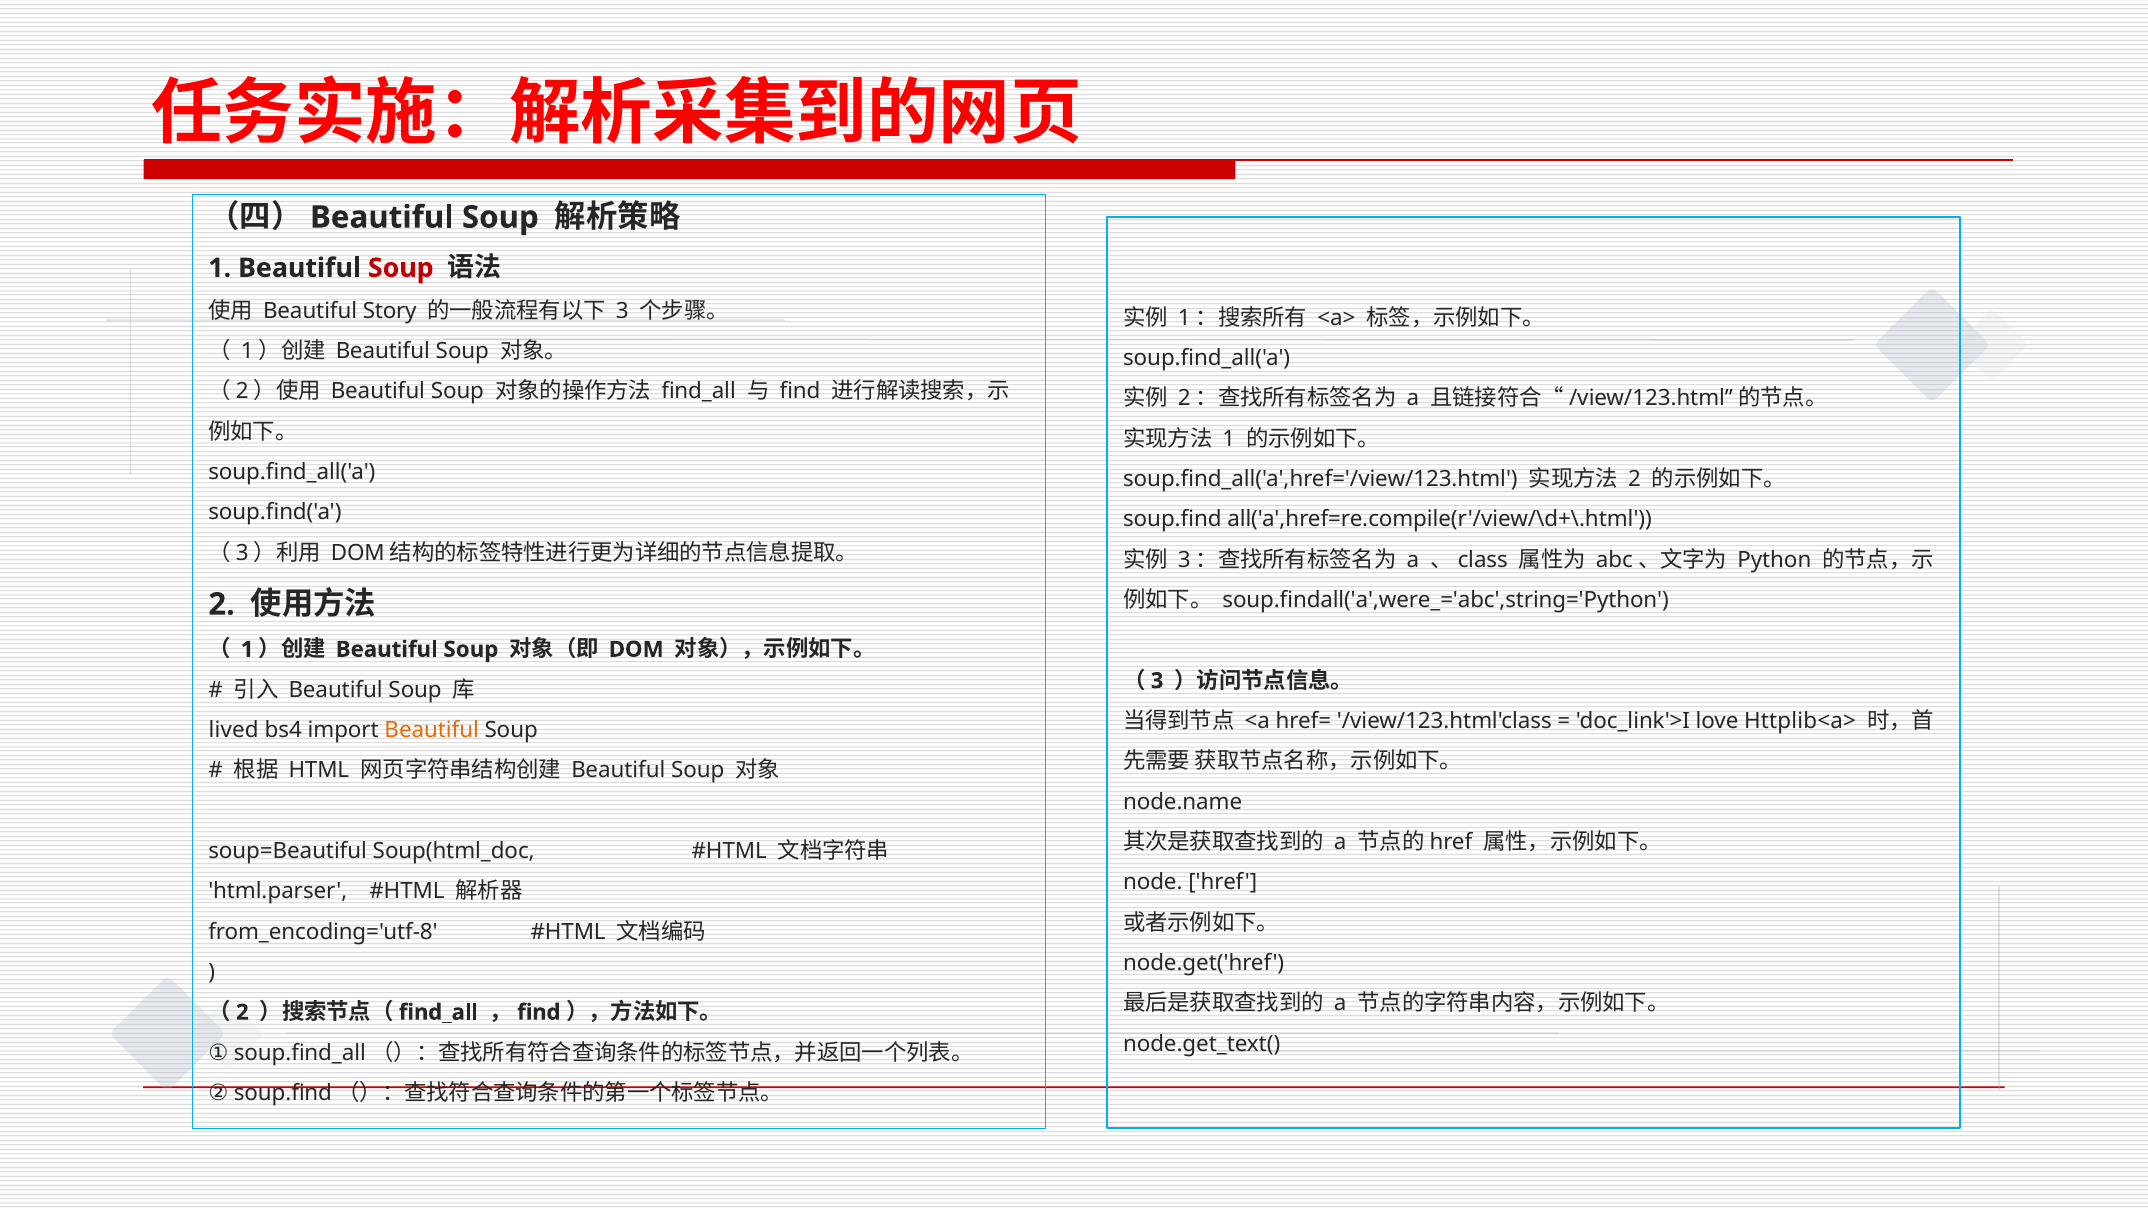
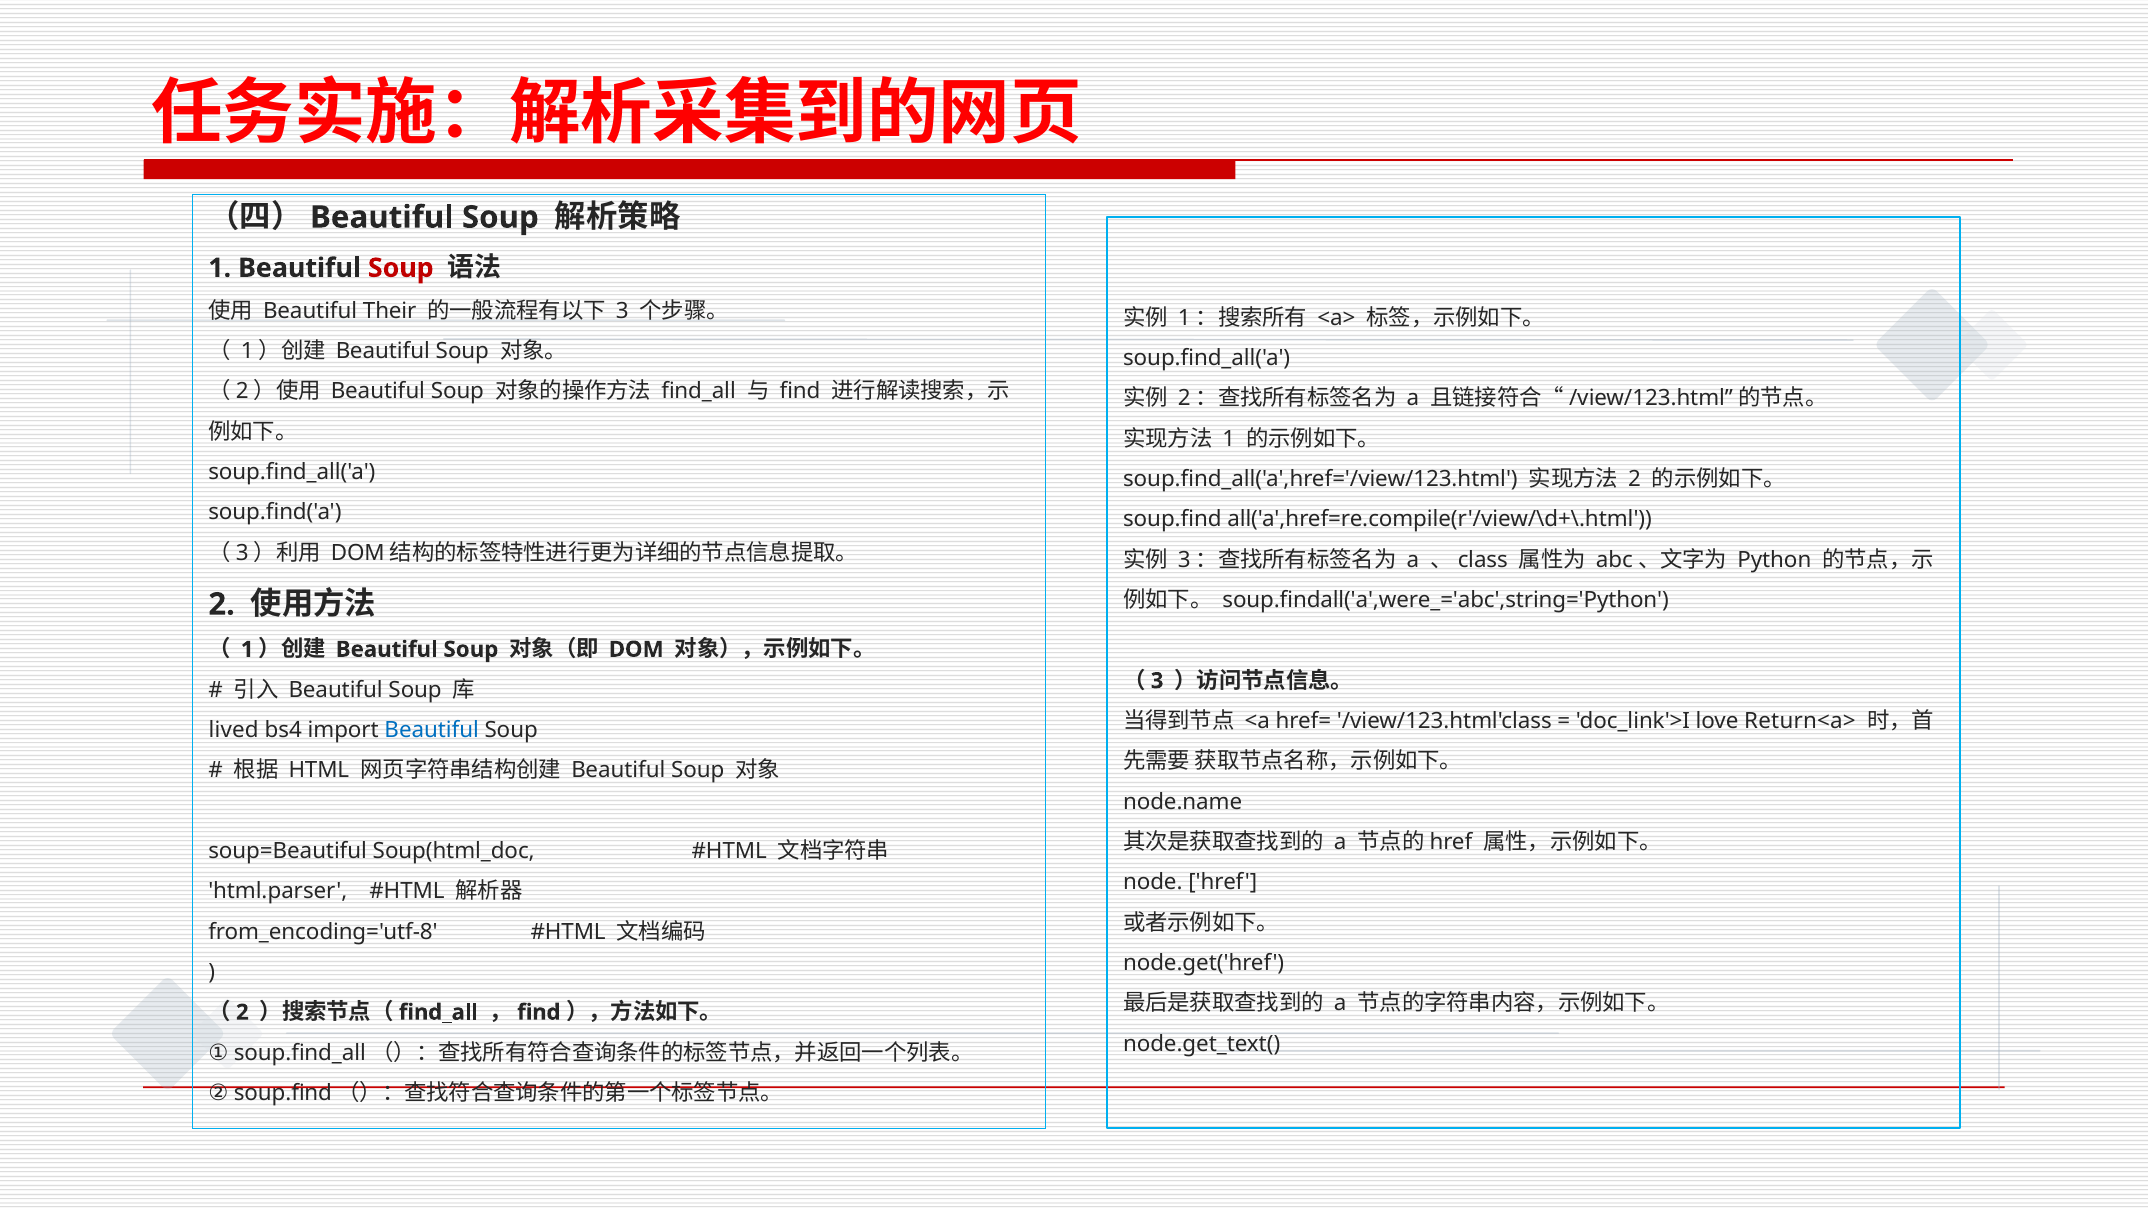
Story: Story -> Their
Httplib<a>: Httplib<a> -> Return<a>
Beautiful at (432, 730) colour: orange -> blue
